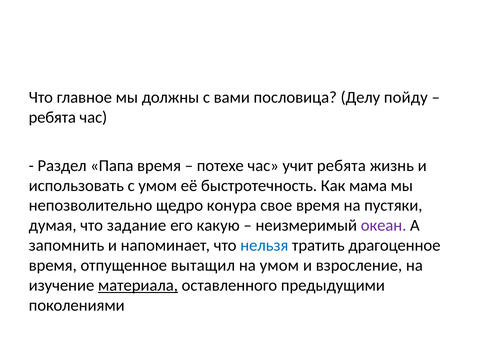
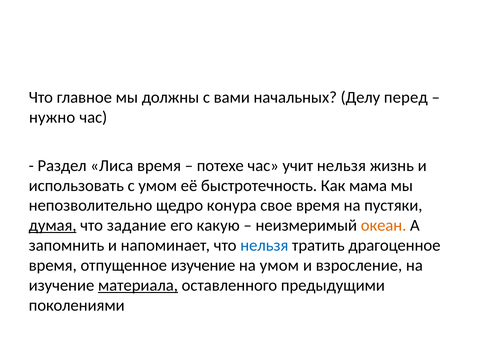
пословица: пословица -> начальных
пойду: пойду -> перед
ребята at (52, 117): ребята -> нужно
Папа: Папа -> Лиса
учит ребята: ребята -> нельзя
думая underline: none -> present
океан colour: purple -> orange
отпущенное вытащил: вытащил -> изучение
